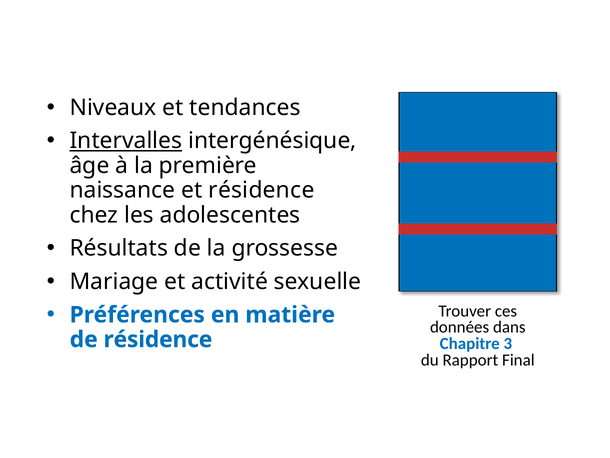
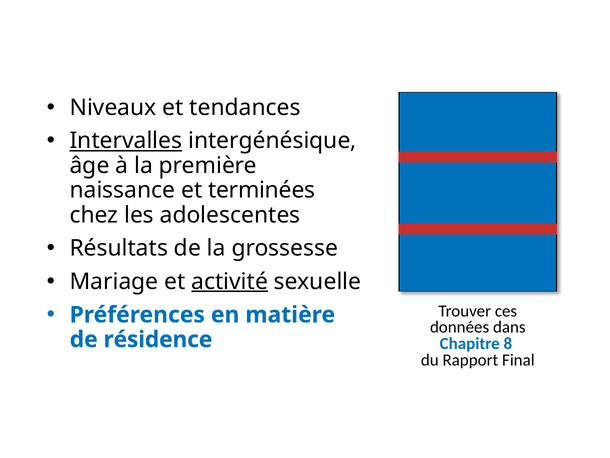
et résidence: résidence -> terminées
activité underline: none -> present
3: 3 -> 8
